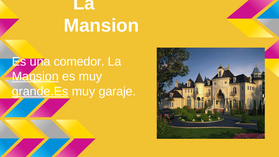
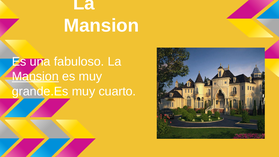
comedor: comedor -> fabuloso
grande.Es underline: present -> none
garaje: garaje -> cuarto
